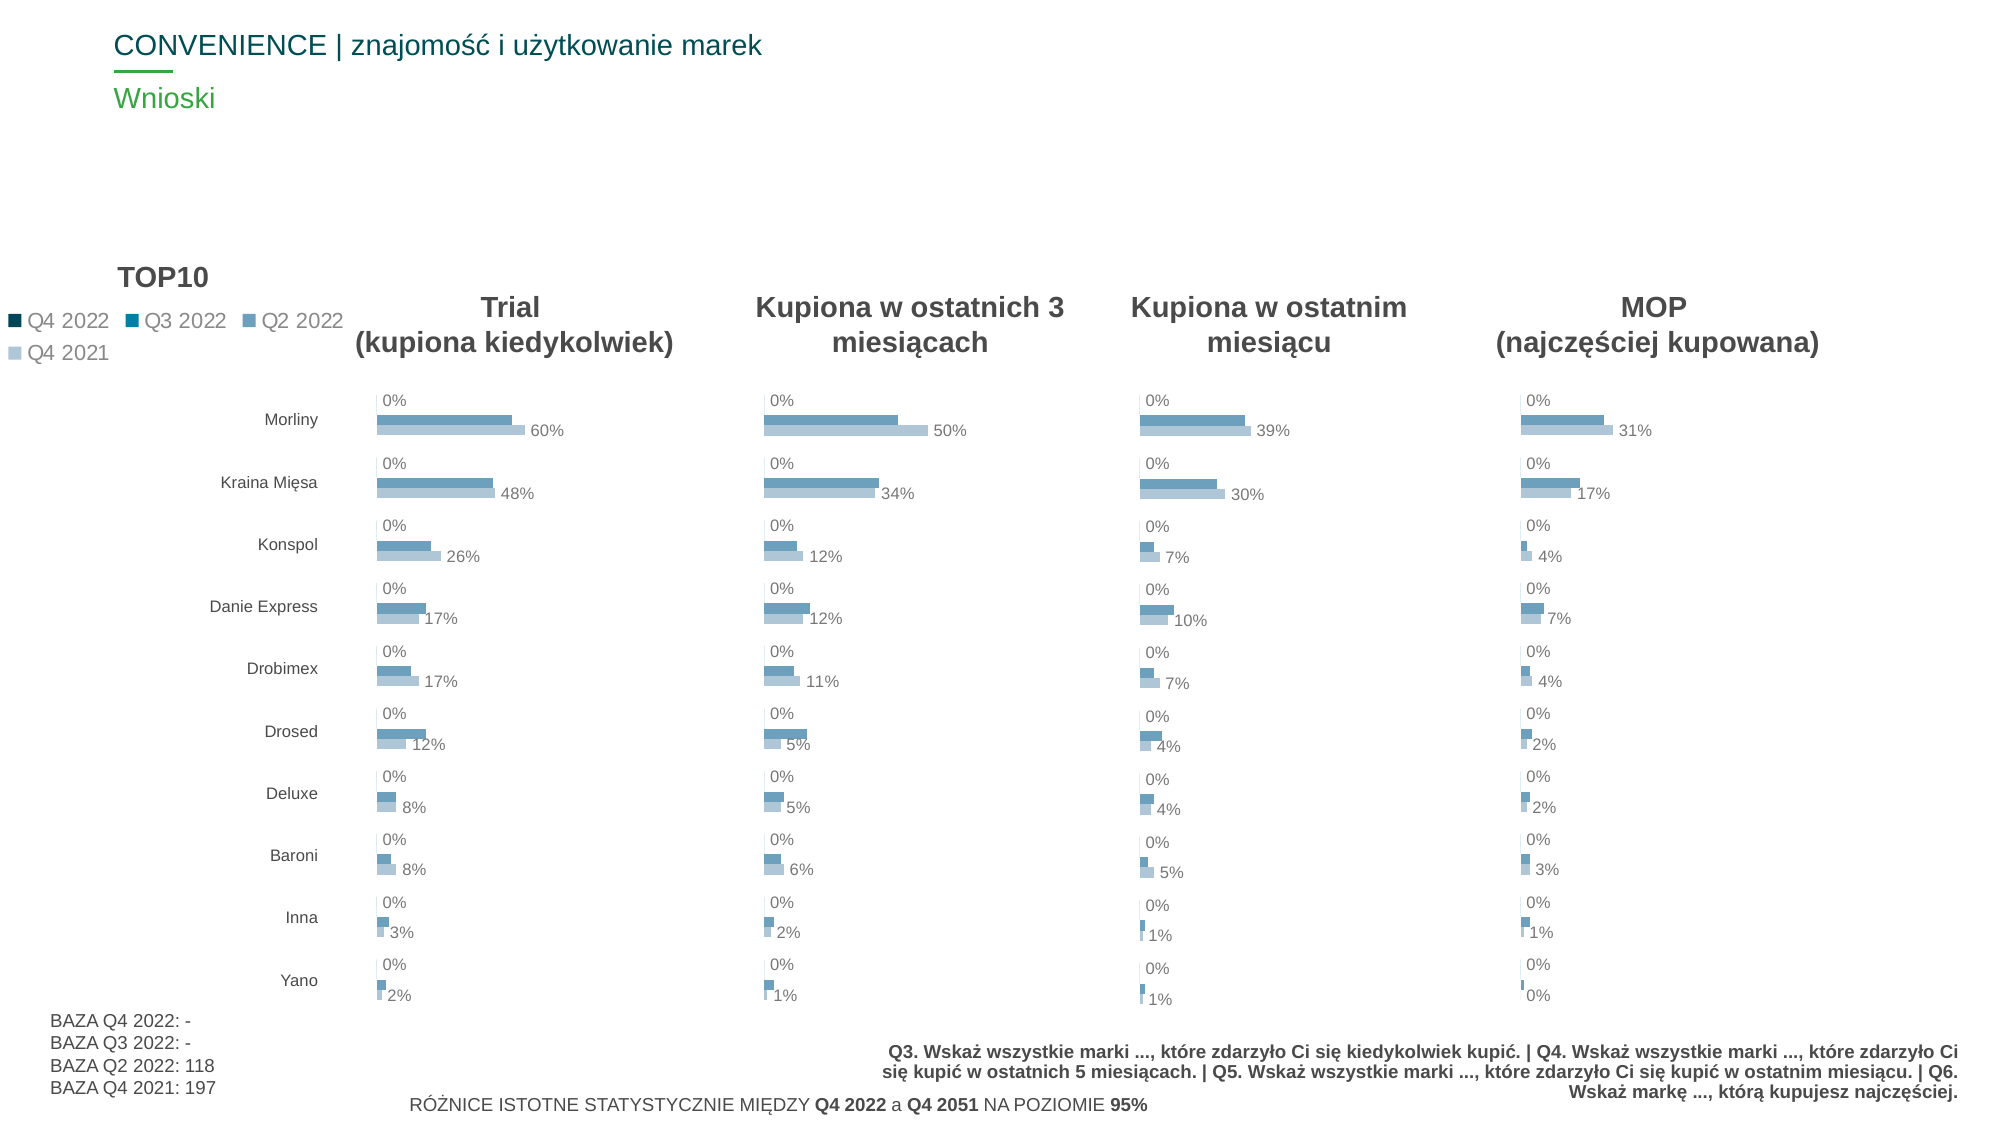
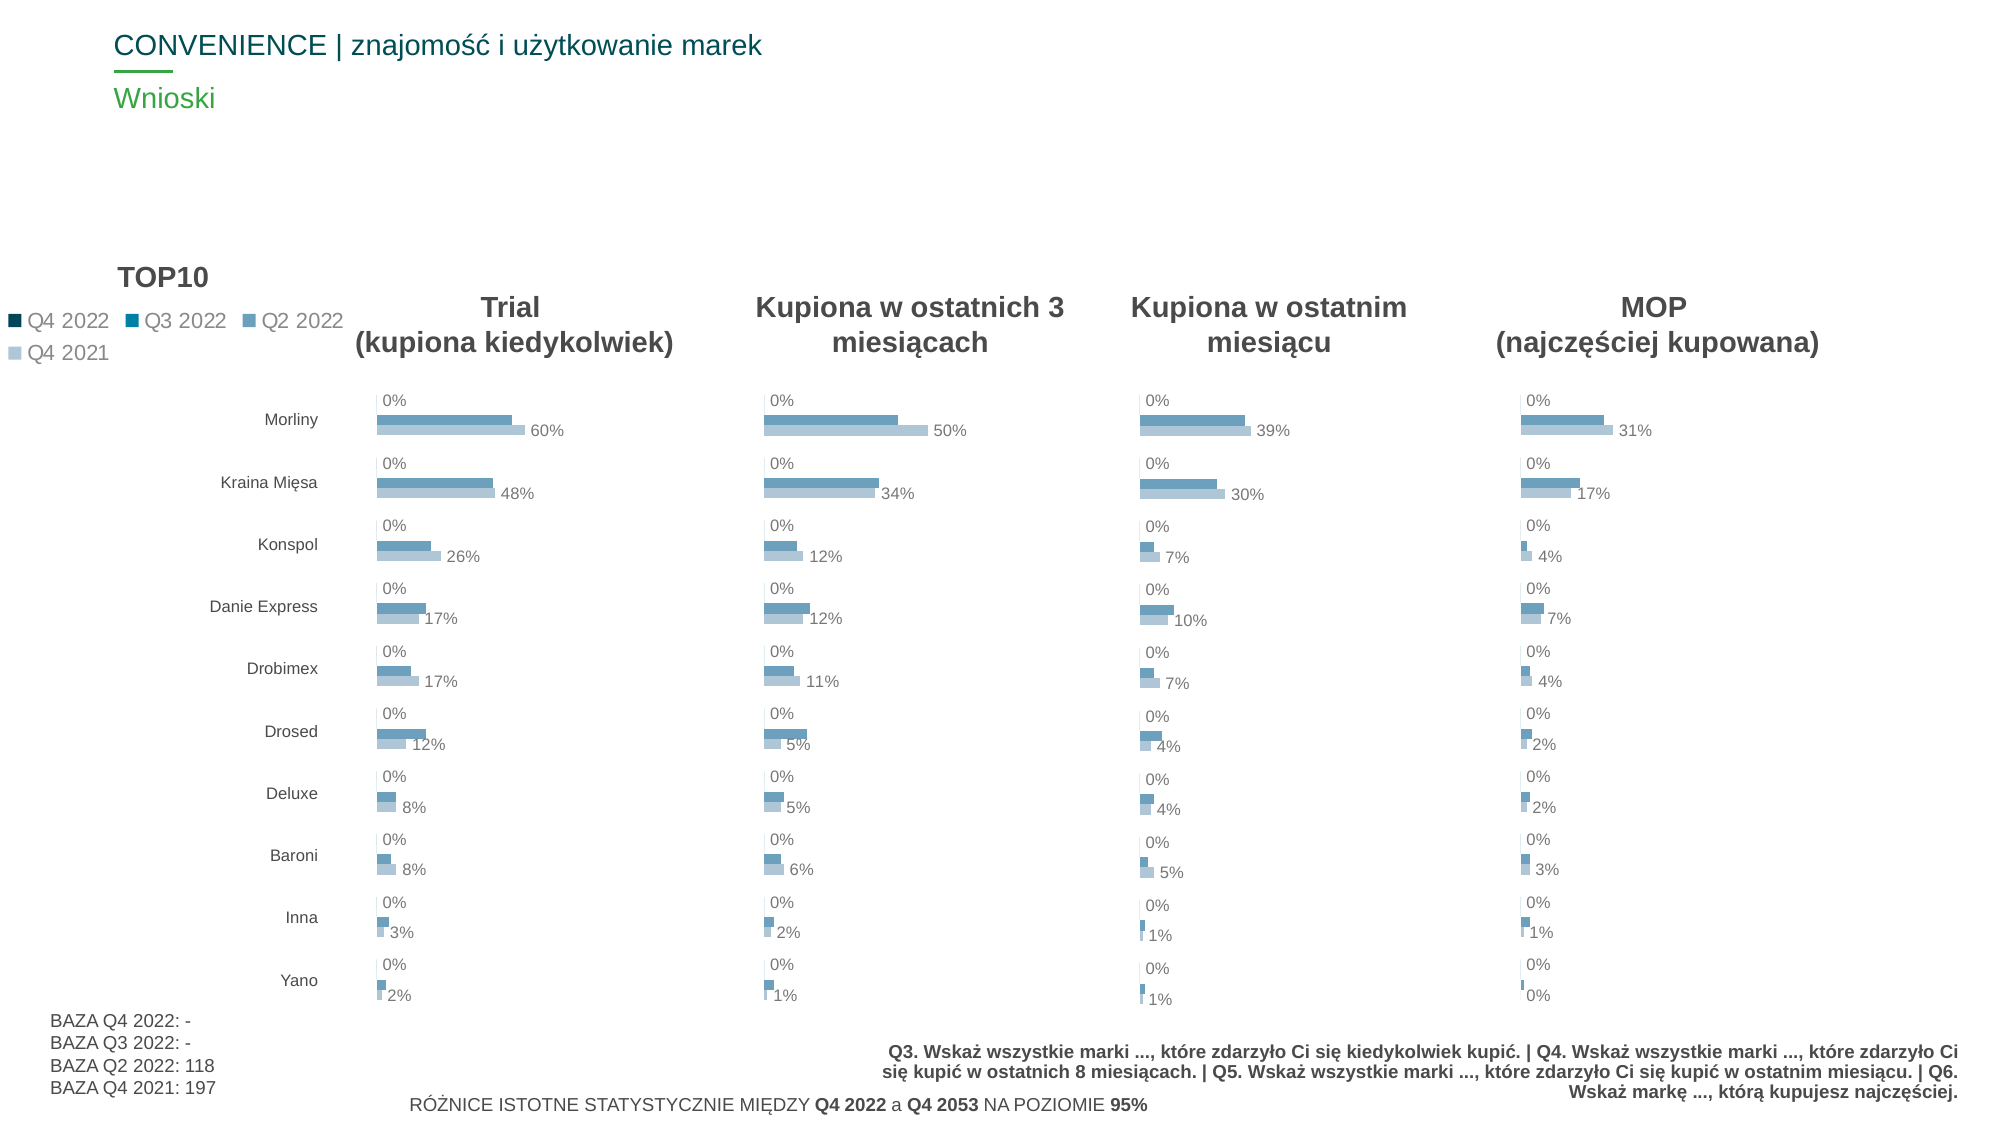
5: 5 -> 8
2051: 2051 -> 2053
